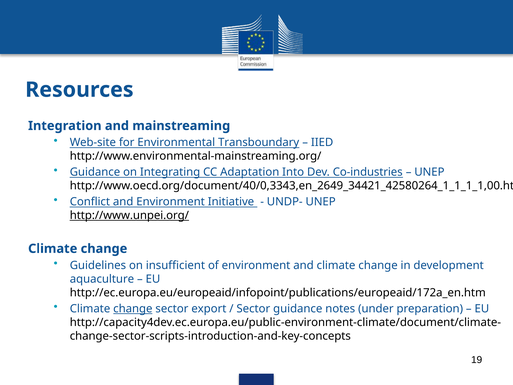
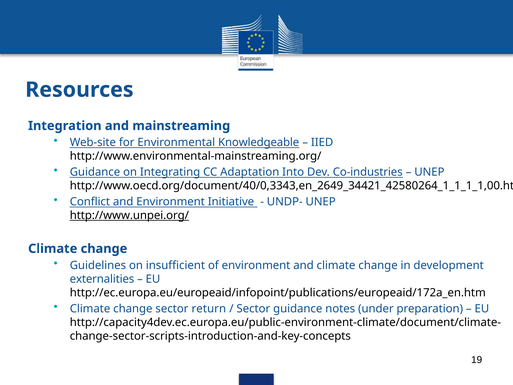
Transboundary: Transboundary -> Knowledgeable
aquaculture: aquaculture -> externalities
change at (133, 309) underline: present -> none
export: export -> return
